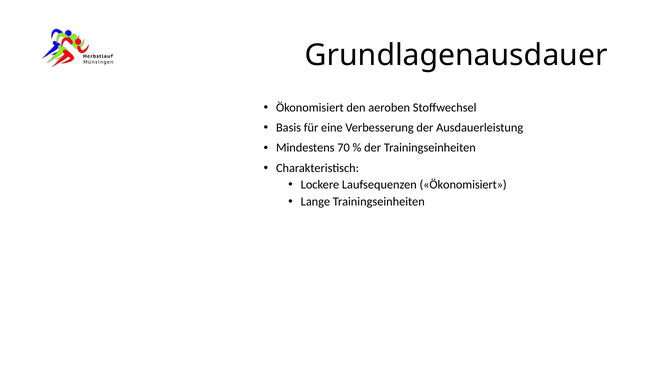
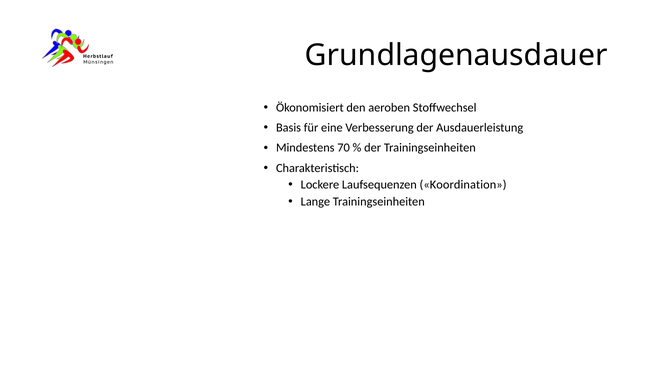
Laufsequenzen Ökonomisiert: Ökonomisiert -> Koordination
